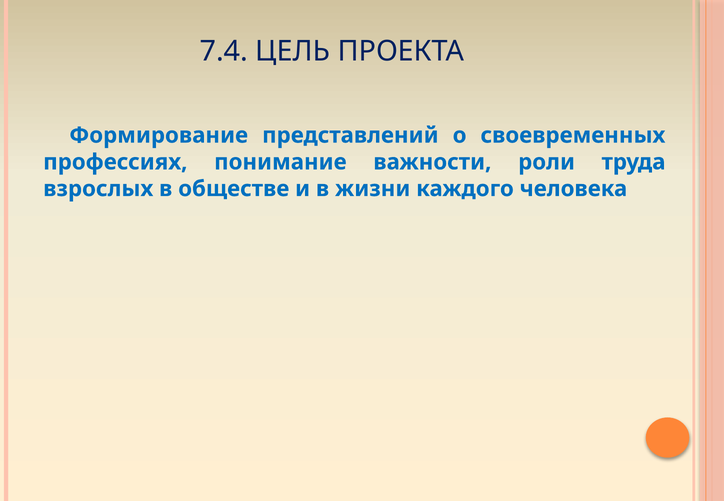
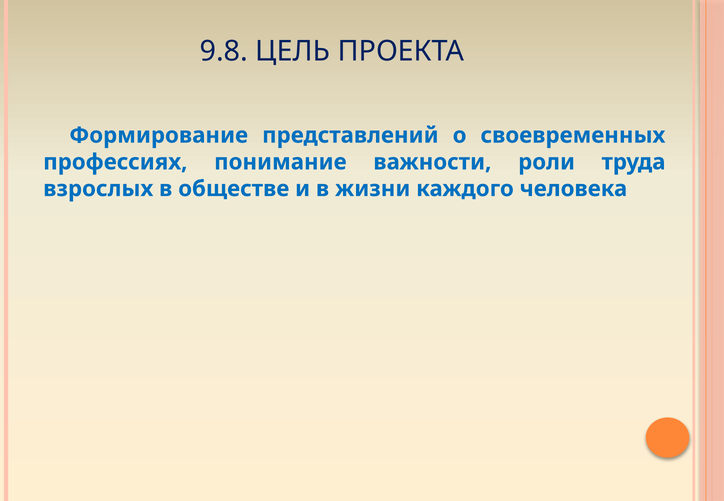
7.4: 7.4 -> 9.8
